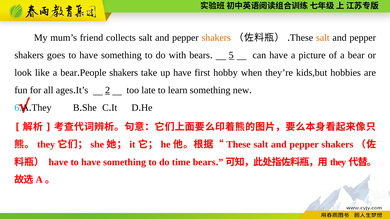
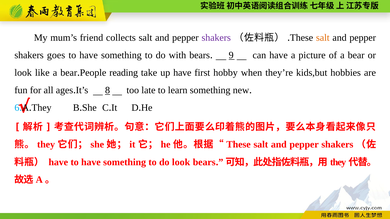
shakers at (216, 38) colour: orange -> purple
5: 5 -> 9
shakers at (124, 73): shakers -> reading
2: 2 -> 8
do time: time -> look
